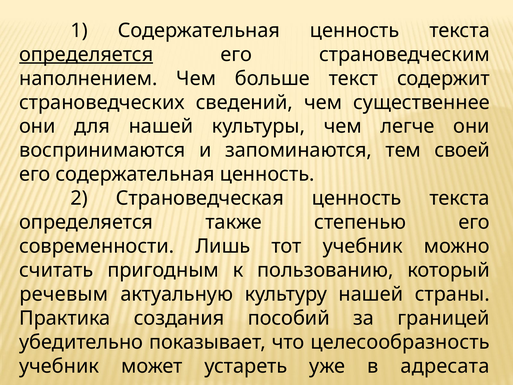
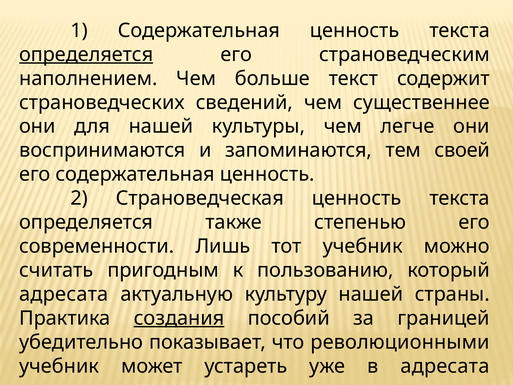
речевым at (64, 294): речевым -> адресата
создания underline: none -> present
целесообразность: целесообразность -> революционными
